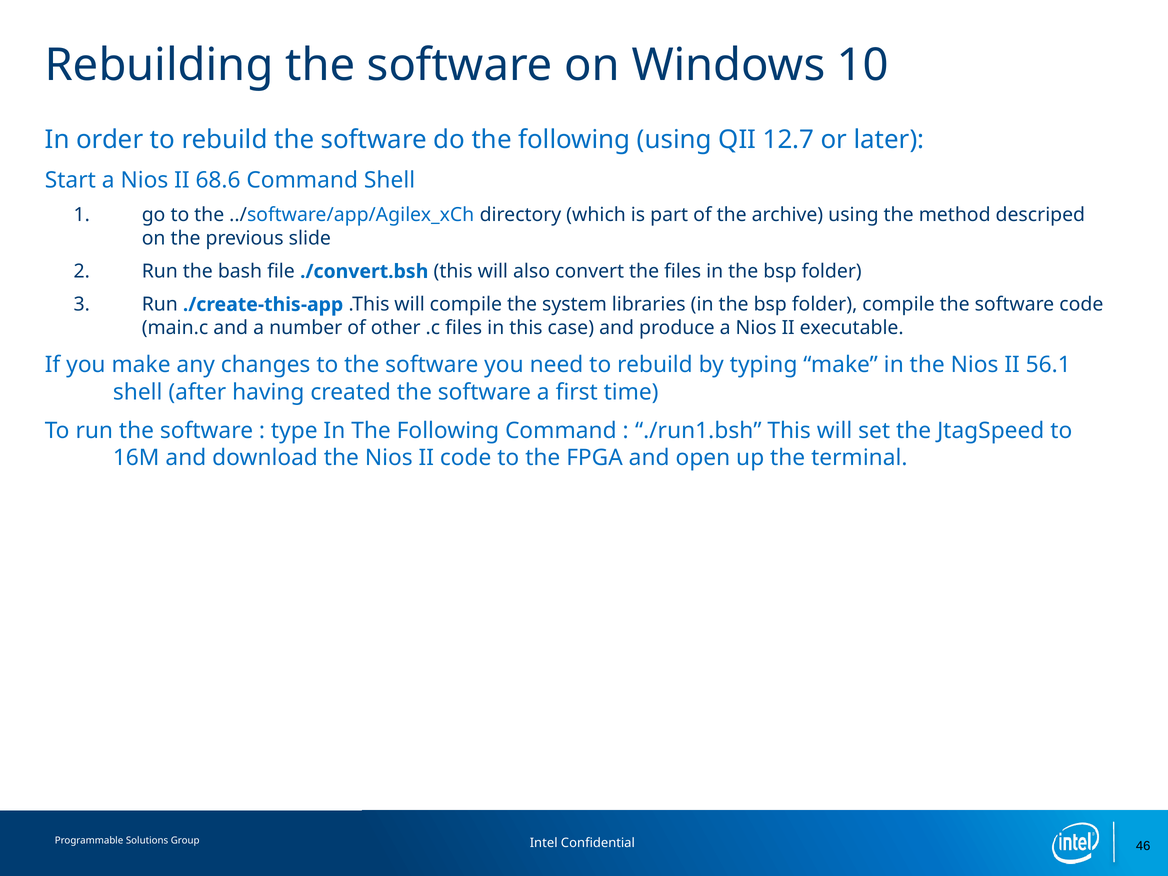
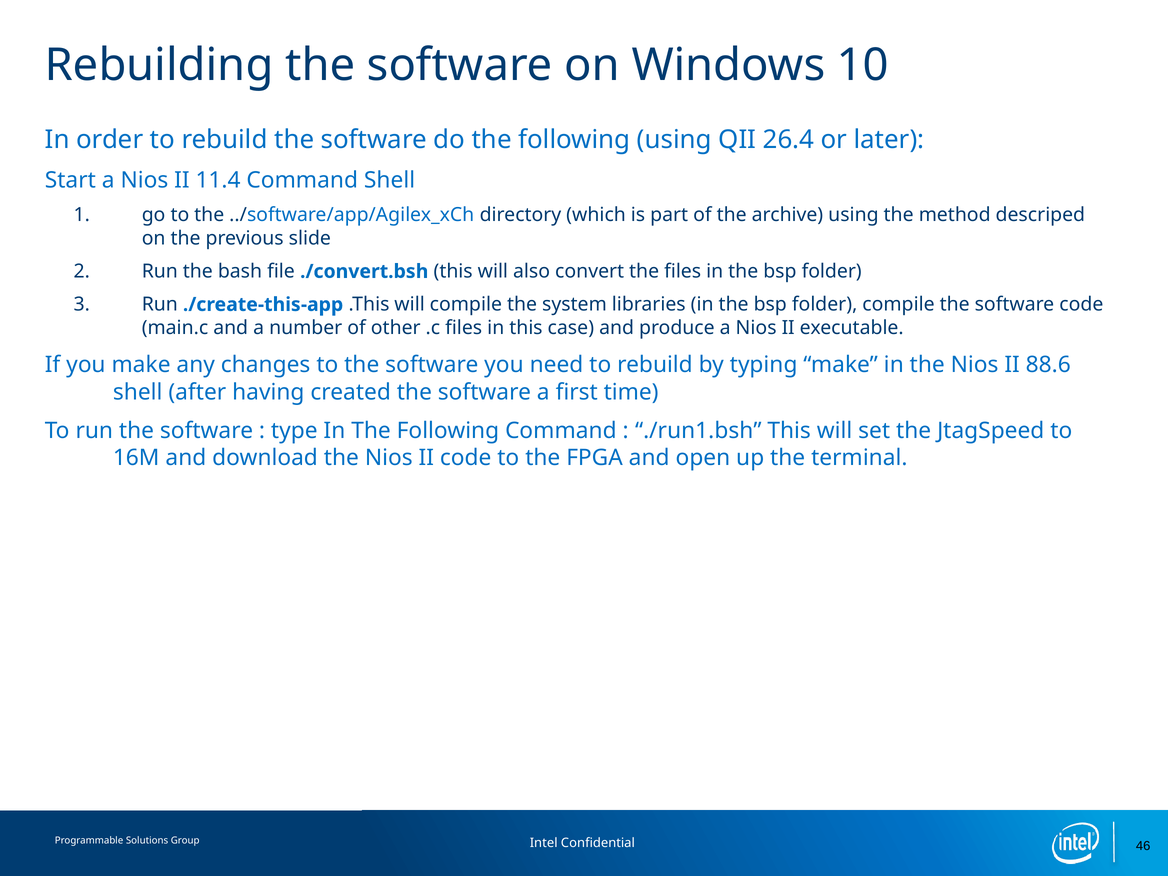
12.7: 12.7 -> 26.4
68.6: 68.6 -> 11.4
56.1: 56.1 -> 88.6
